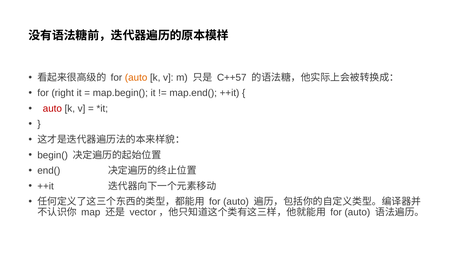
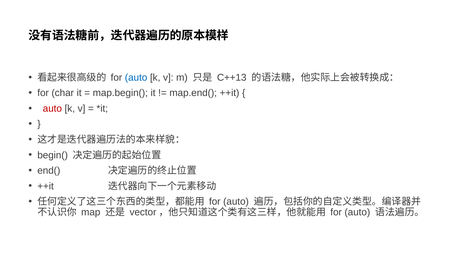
auto at (136, 78) colour: orange -> blue
C++57: C++57 -> C++13
right: right -> char
